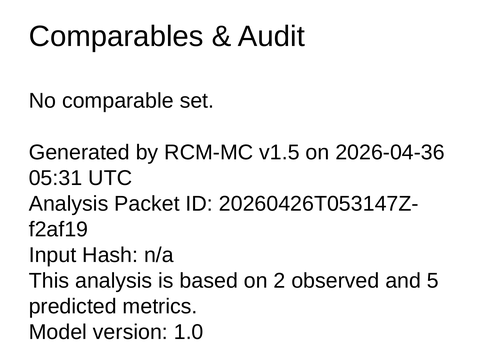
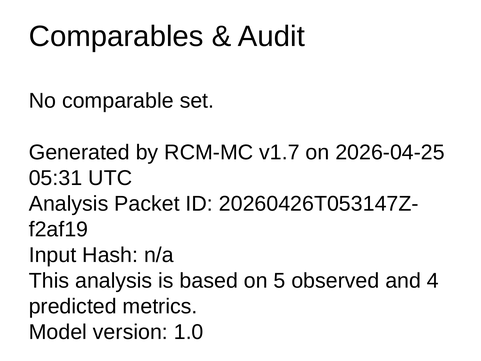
v1.5: v1.5 -> v1.7
2026-04-36: 2026-04-36 -> 2026-04-25
2: 2 -> 5
5: 5 -> 4
